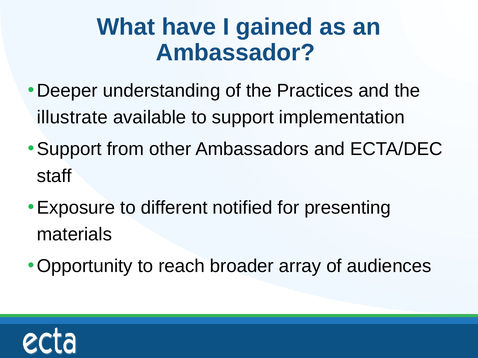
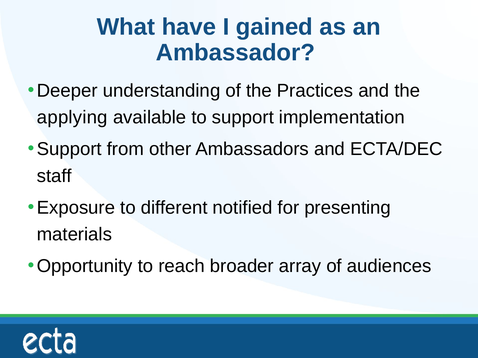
illustrate: illustrate -> applying
